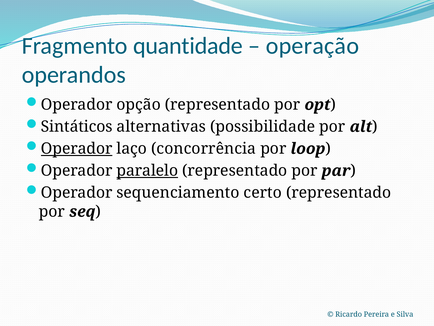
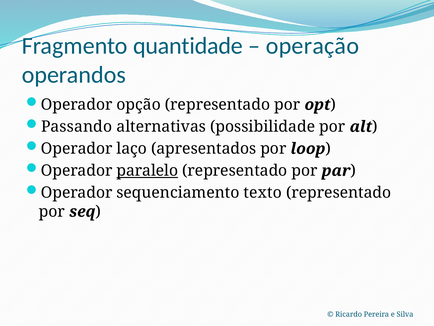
Sintáticos: Sintáticos -> Passando
Operador at (77, 148) underline: present -> none
concorrência: concorrência -> apresentados
certo: certo -> texto
